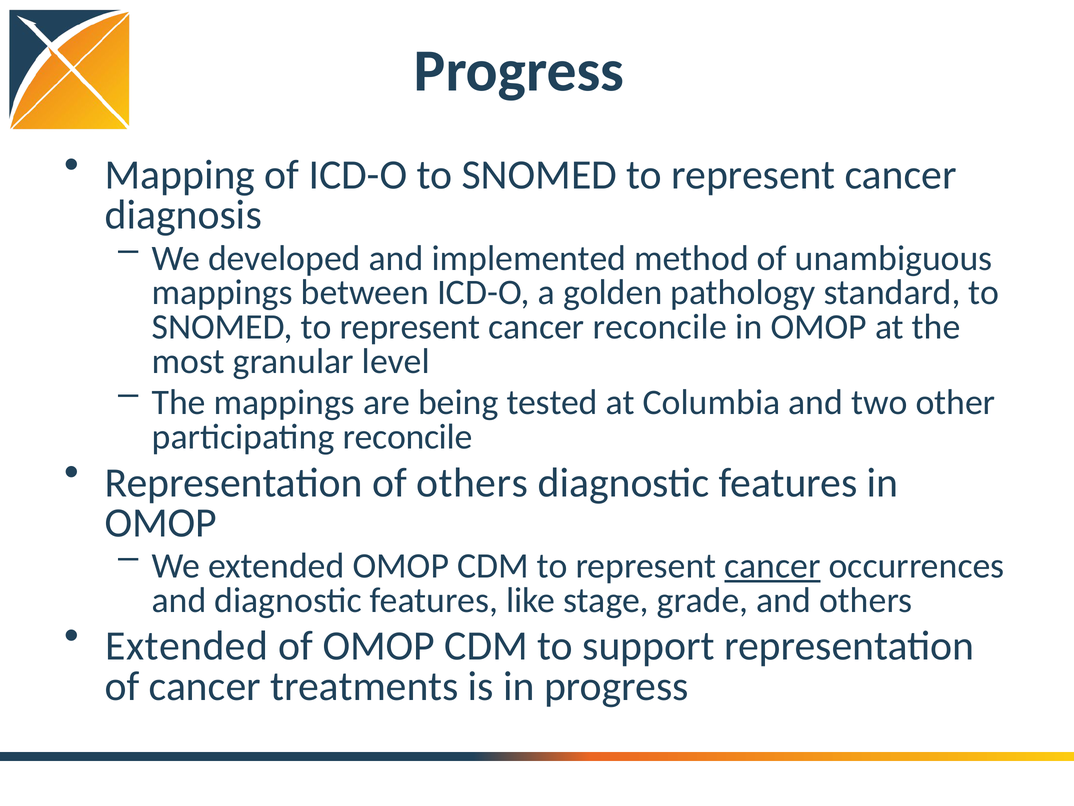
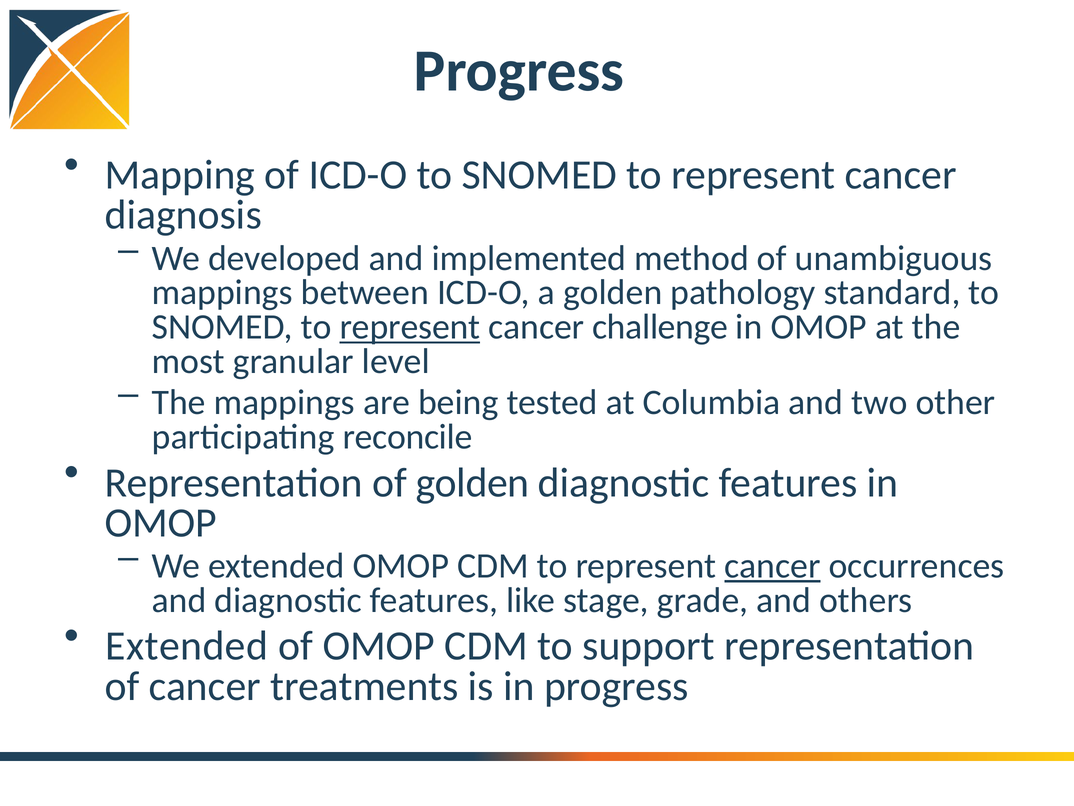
represent at (410, 327) underline: none -> present
cancer reconcile: reconcile -> challenge
of others: others -> golden
